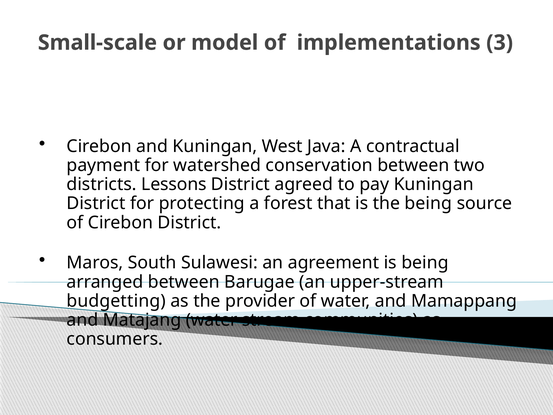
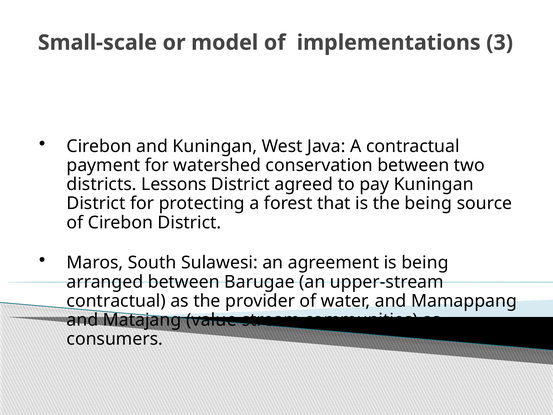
budgetting at (116, 301): budgetting -> contractual
Matajang water: water -> value
